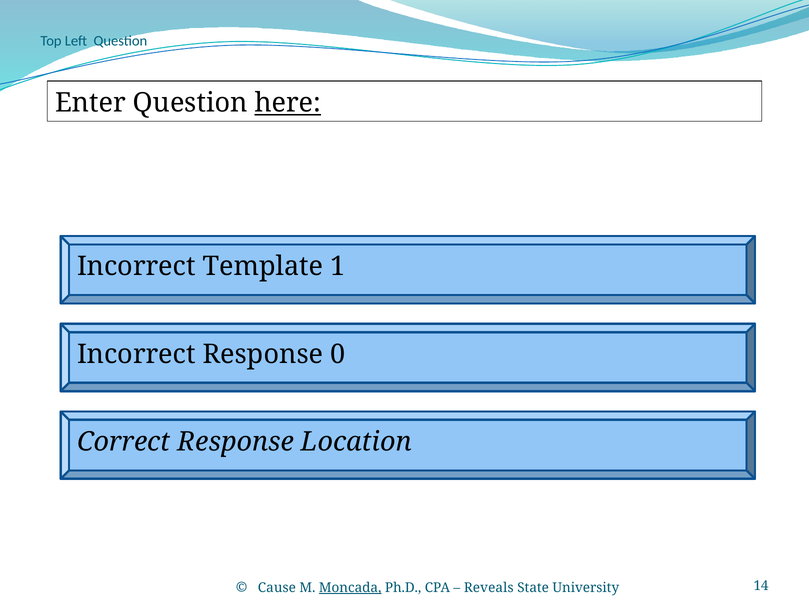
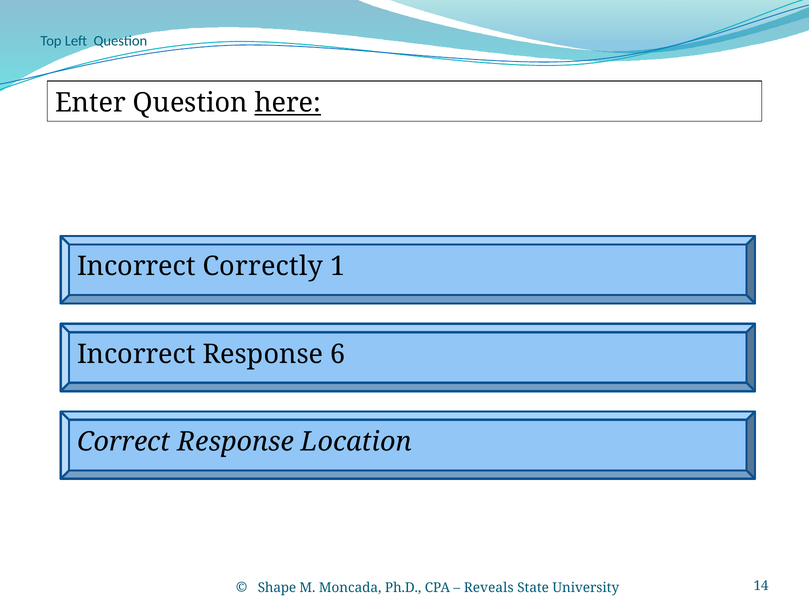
Template: Template -> Correctly
0: 0 -> 6
Cause: Cause -> Shape
Moncada underline: present -> none
